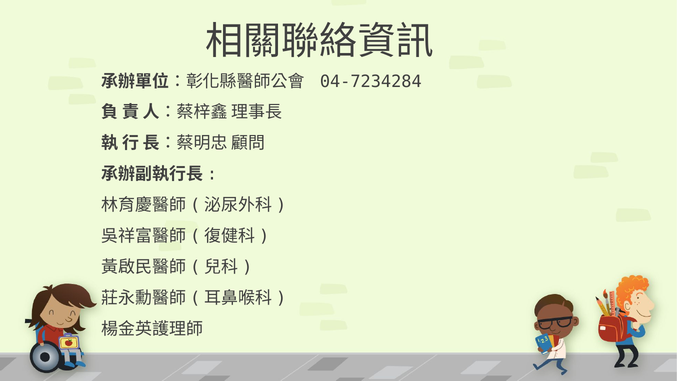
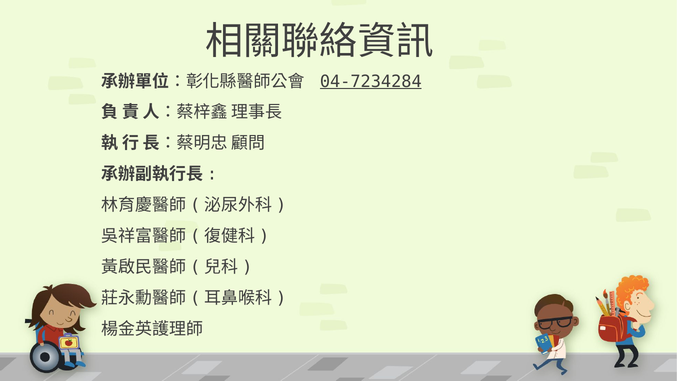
04-7234284 underline: none -> present
